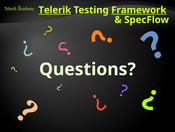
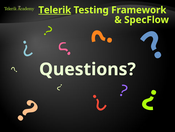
Framework underline: present -> none
